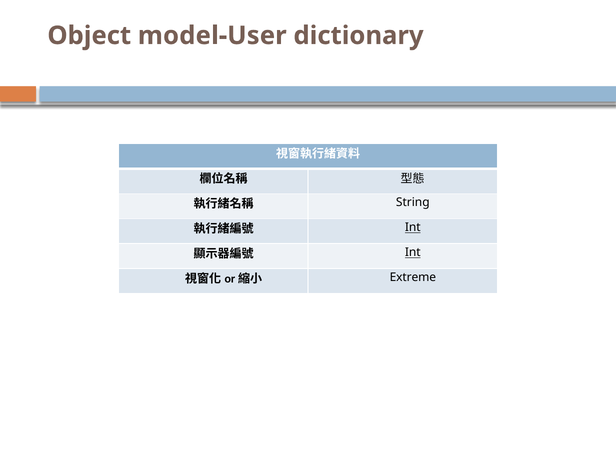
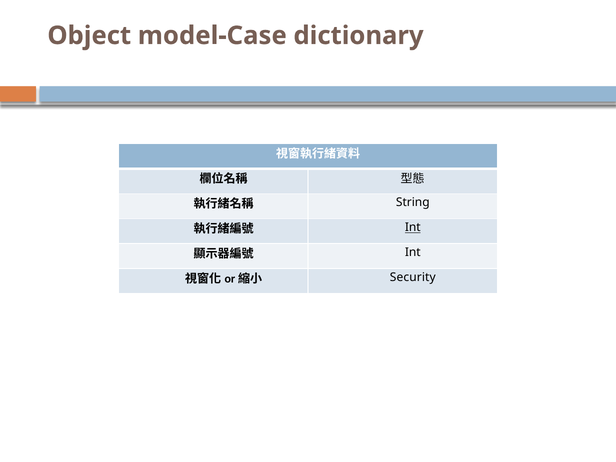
model-User: model-User -> model-Case
Int at (413, 252) underline: present -> none
Extreme: Extreme -> Security
